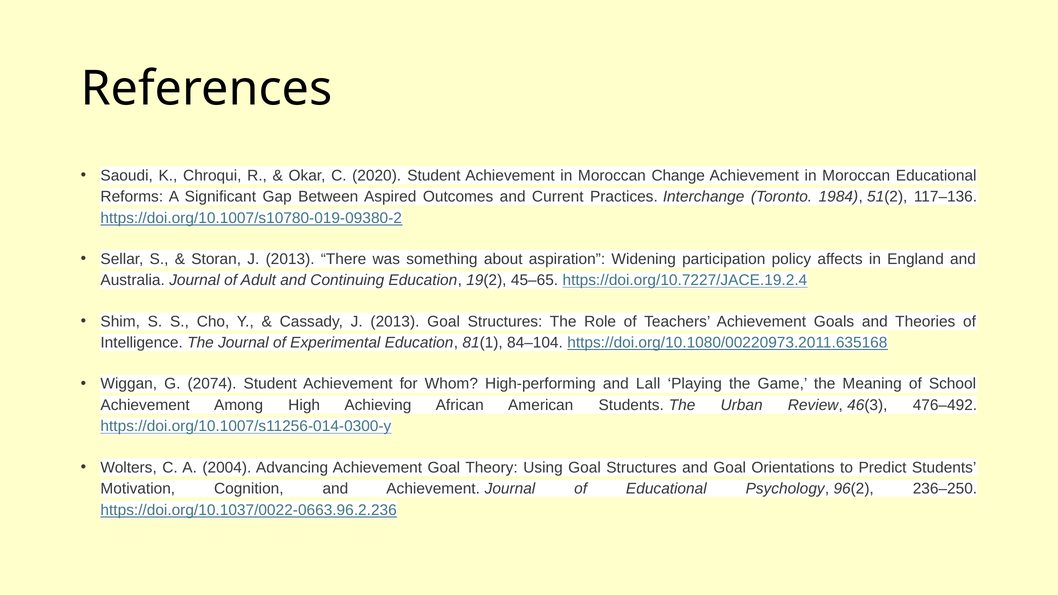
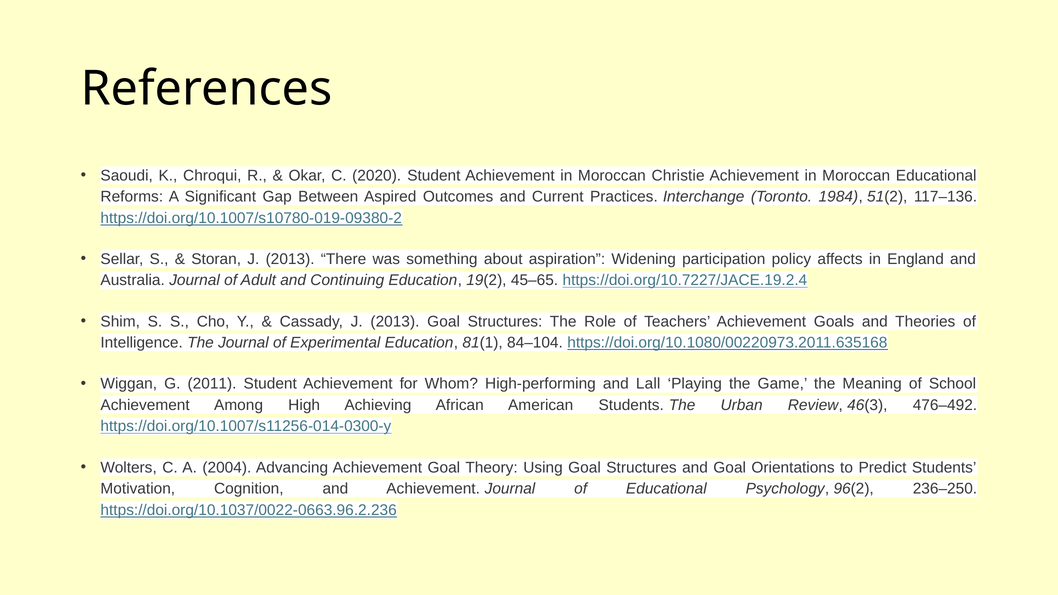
Change: Change -> Christie
2074: 2074 -> 2011
